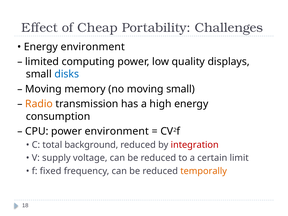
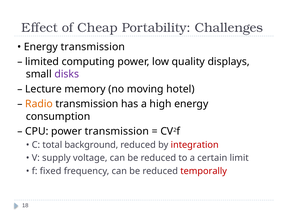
Energy environment: environment -> transmission
disks colour: blue -> purple
Moving at (43, 89): Moving -> Lecture
moving small: small -> hotel
power environment: environment -> transmission
temporally colour: orange -> red
